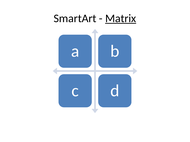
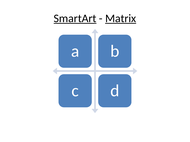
SmartArt underline: none -> present
